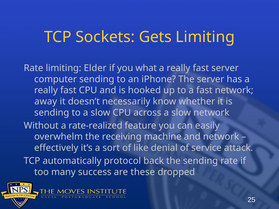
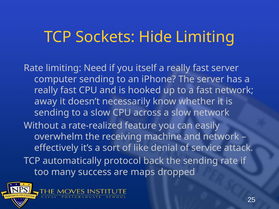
Gets: Gets -> Hide
Elder: Elder -> Need
what: what -> itself
these: these -> maps
